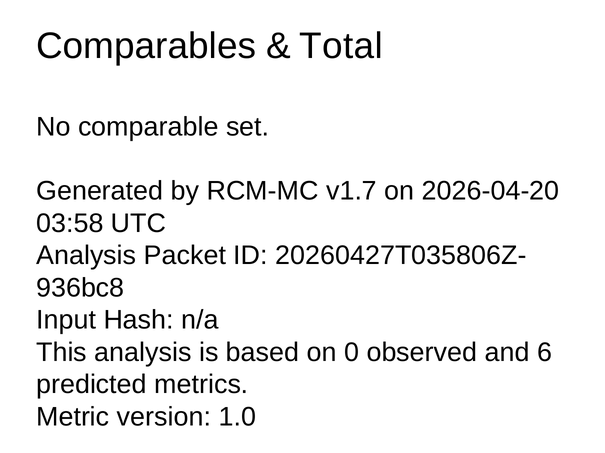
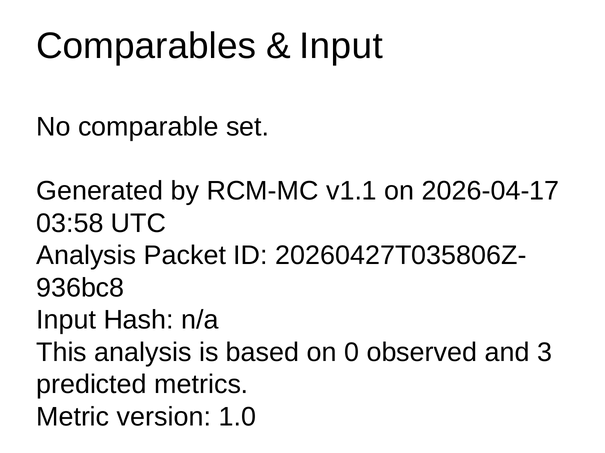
Total at (341, 46): Total -> Input
v1.7: v1.7 -> v1.1
2026-04-20: 2026-04-20 -> 2026-04-17
6: 6 -> 3
